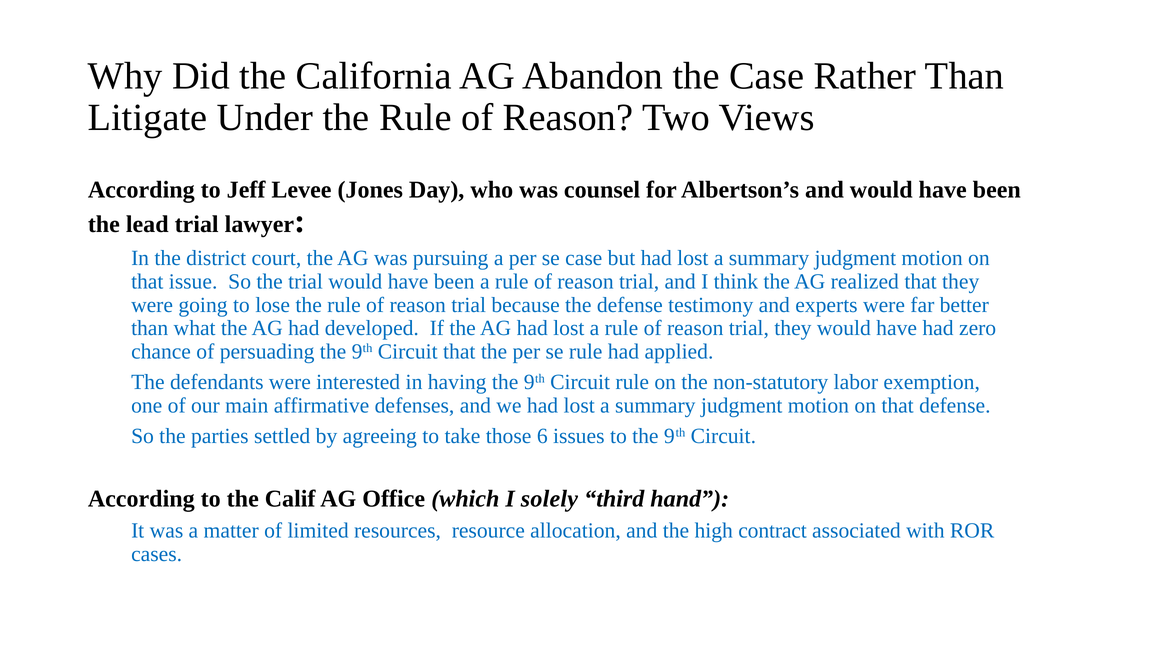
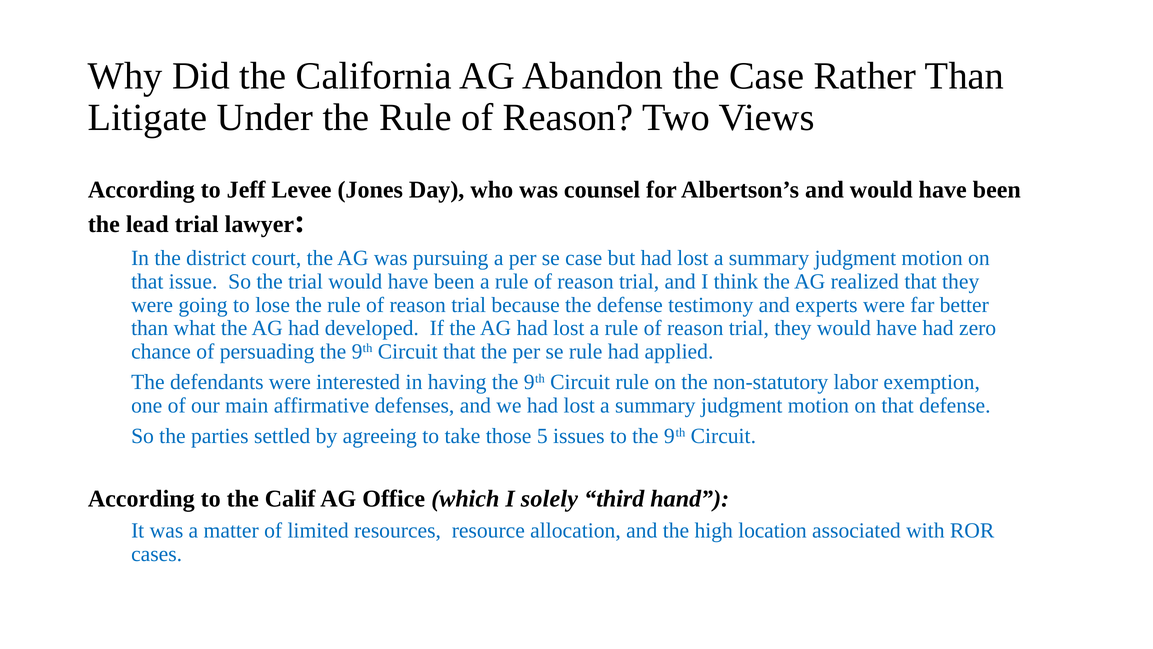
6: 6 -> 5
contract: contract -> location
